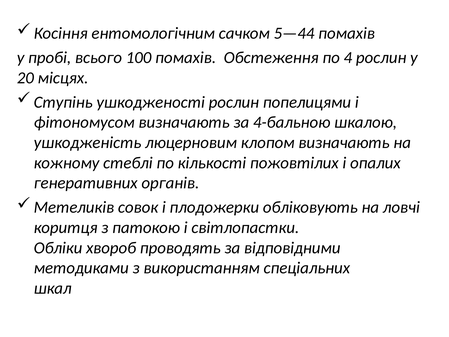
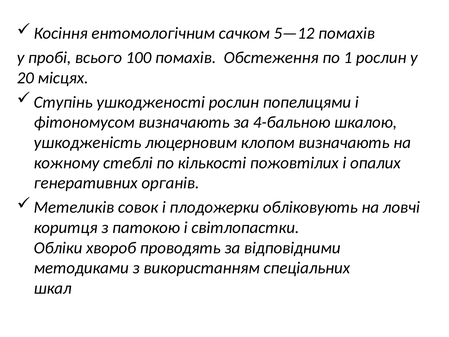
5—44: 5—44 -> 5—12
4: 4 -> 1
